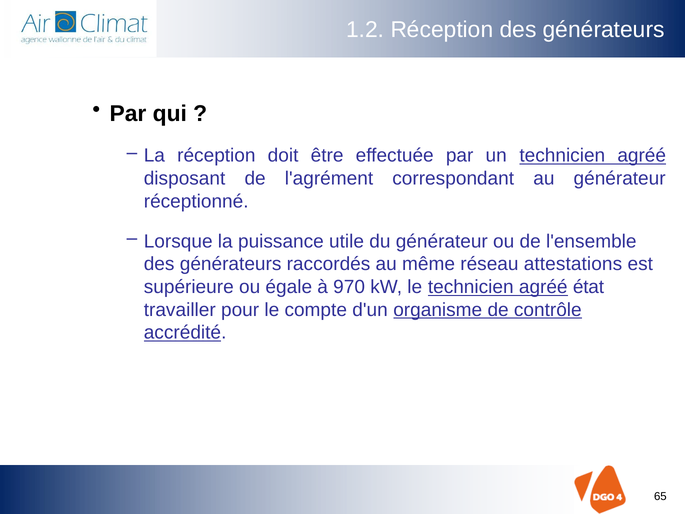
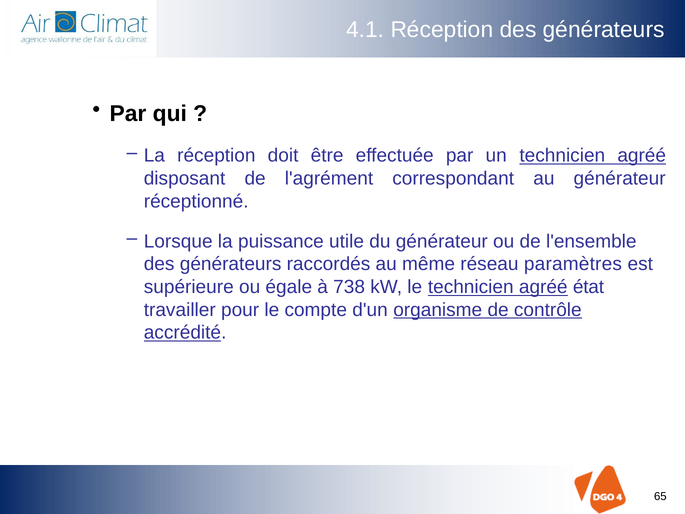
1.2: 1.2 -> 4.1
attestations: attestations -> paramètres
970: 970 -> 738
